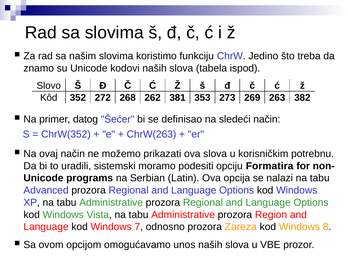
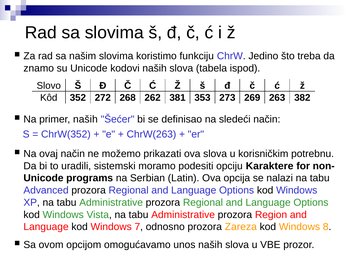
primer datog: datog -> naših
Formatira: Formatira -> Karaktere
